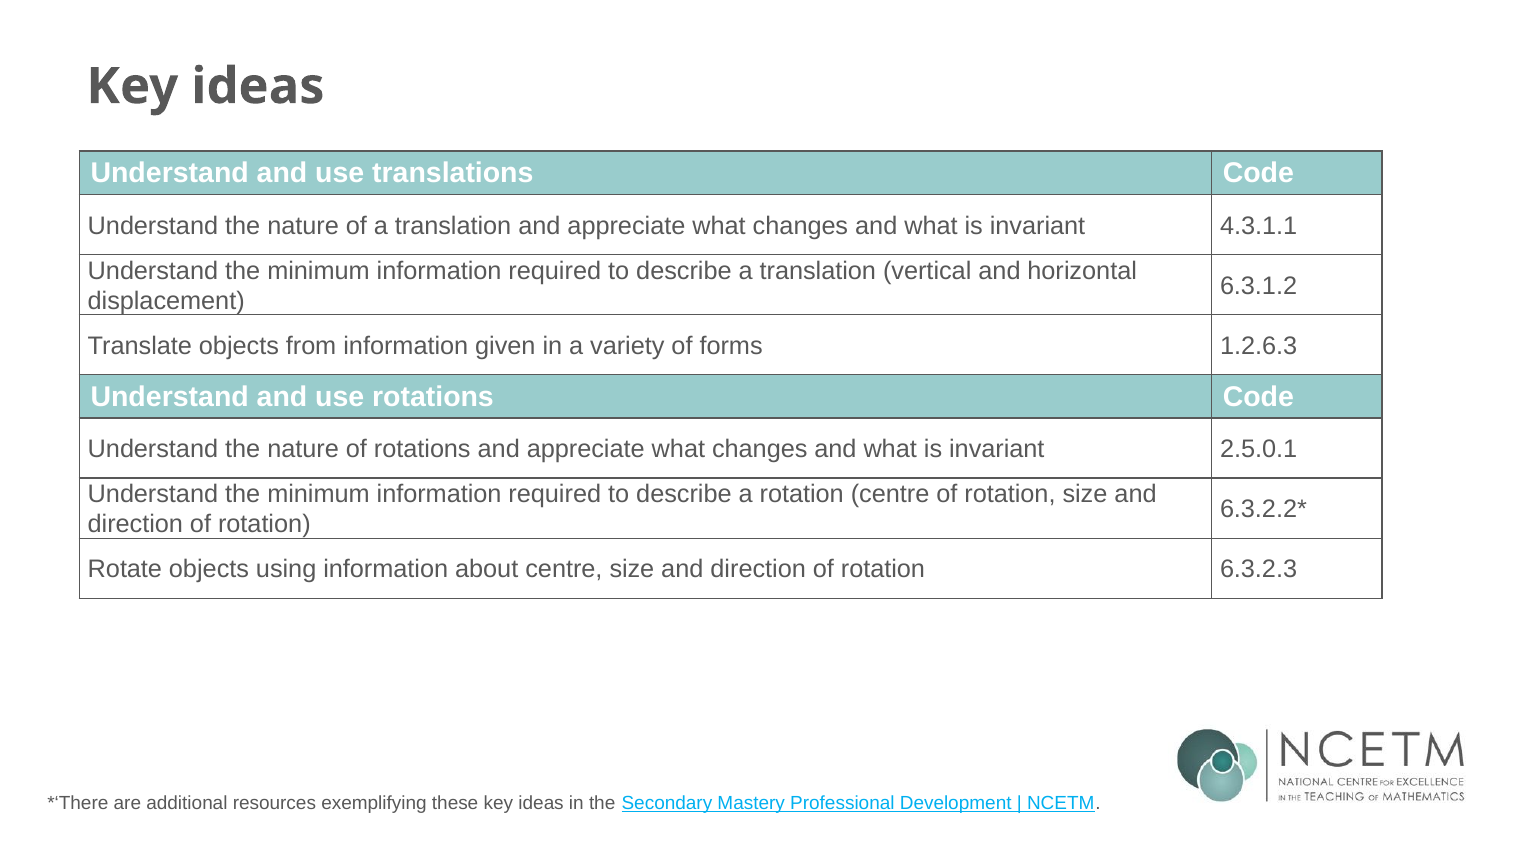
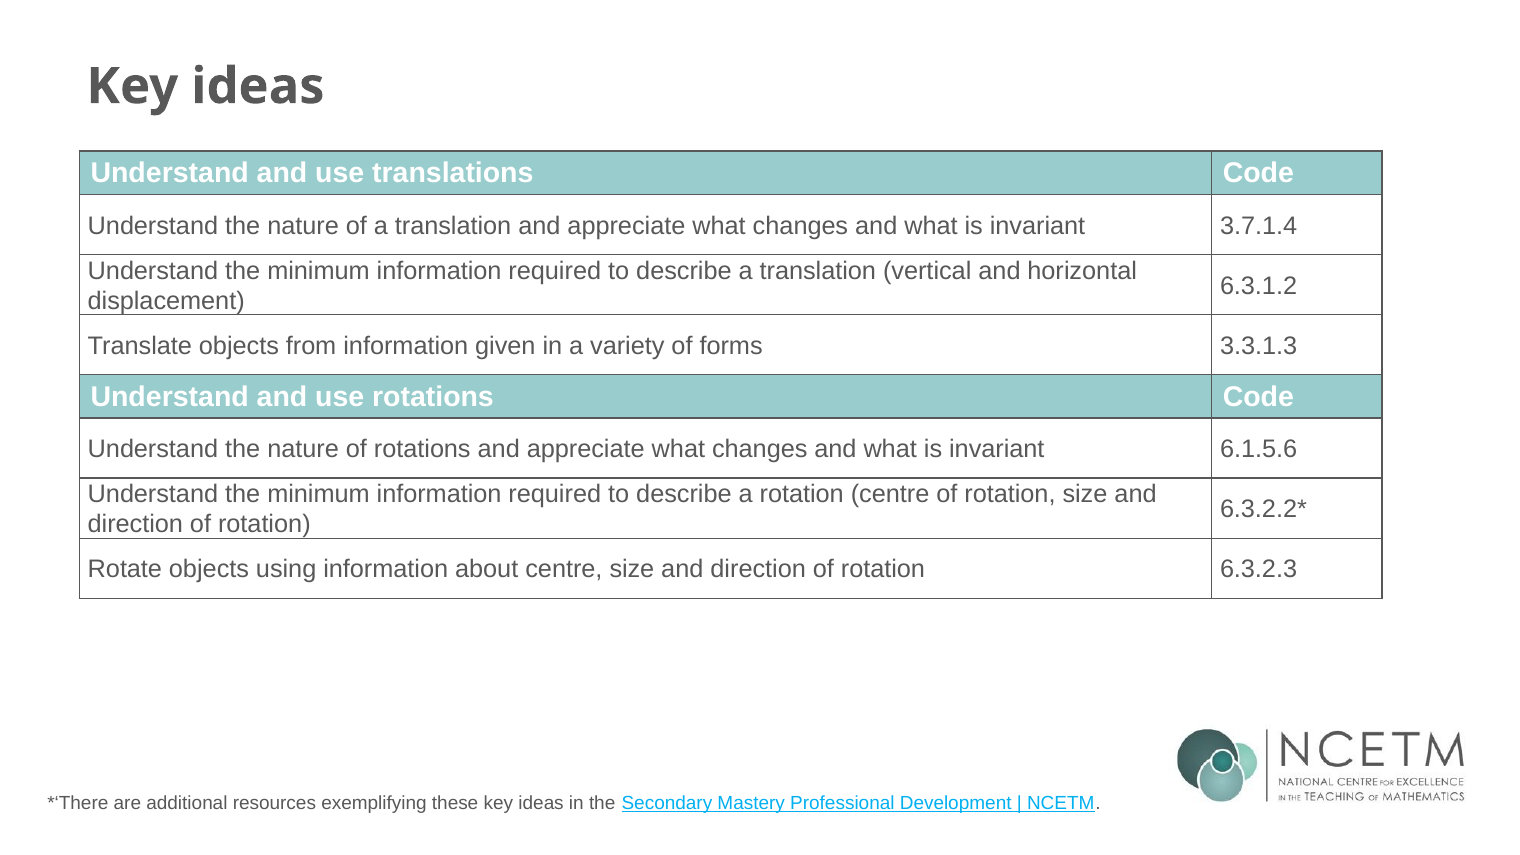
4.3.1.1: 4.3.1.1 -> 3.7.1.4
1.2.6.3: 1.2.6.3 -> 3.3.1.3
2.5.0.1: 2.5.0.1 -> 6.1.5.6
